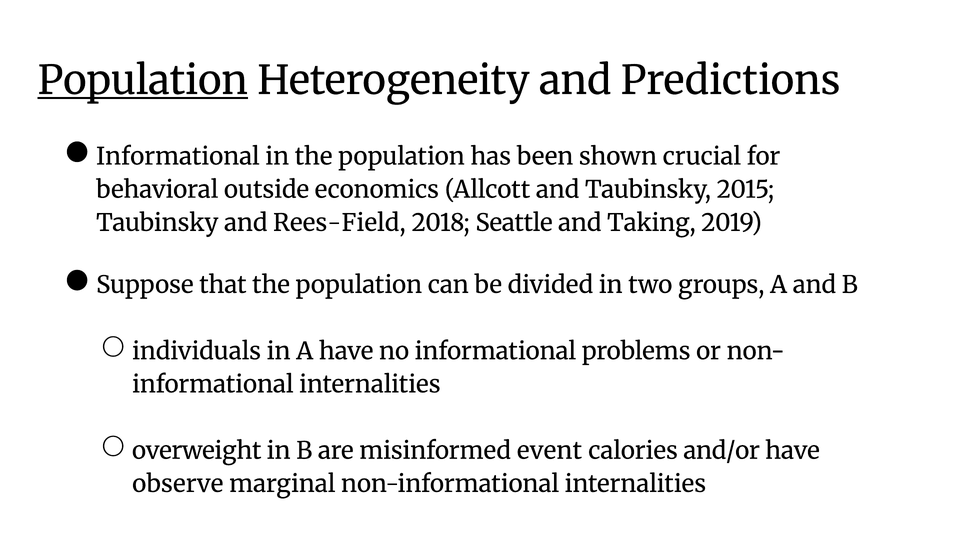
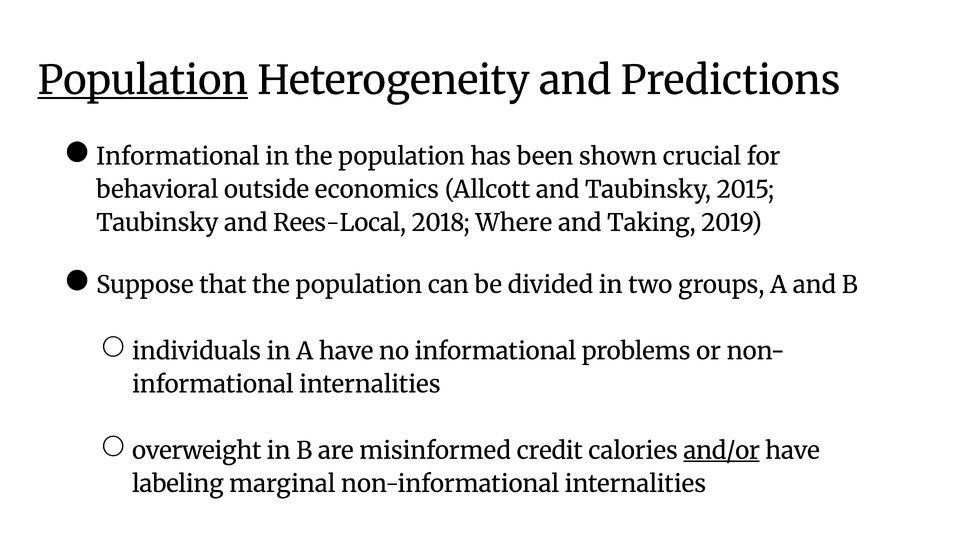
Rees-Field: Rees-Field -> Rees-Local
Seattle: Seattle -> Where
event: event -> credit
and/or underline: none -> present
observe: observe -> labeling
